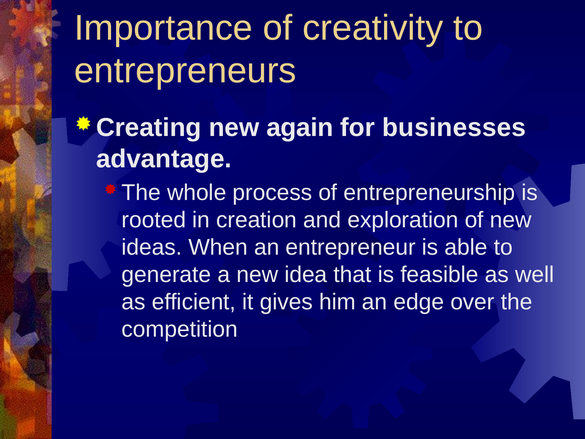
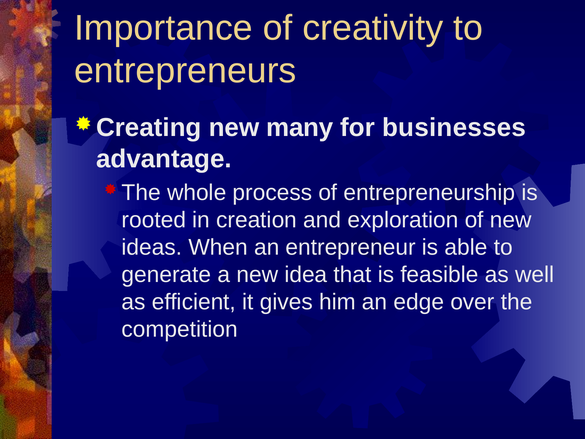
again: again -> many
